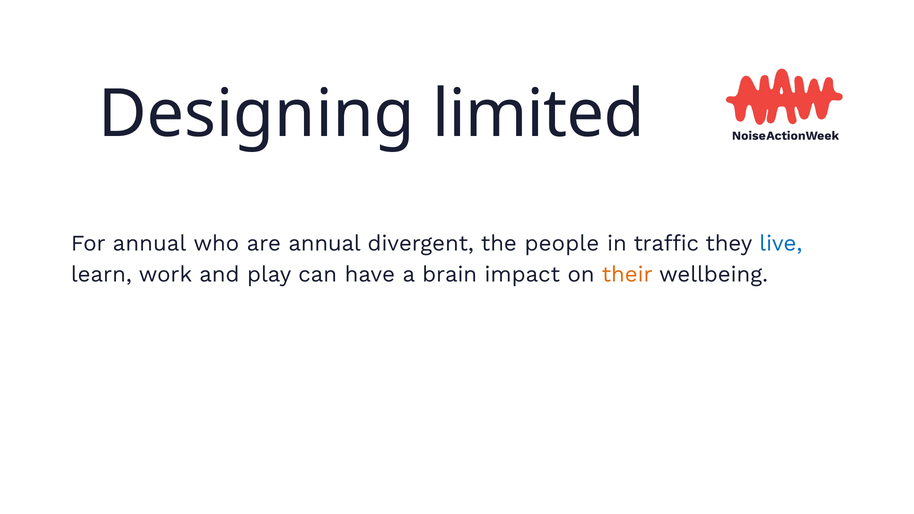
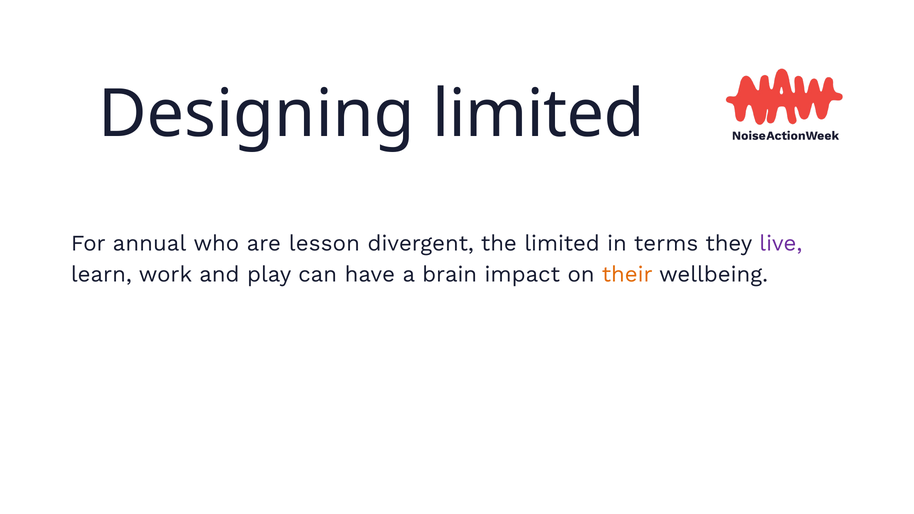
are annual: annual -> lesson
the people: people -> limited
traffic: traffic -> terms
live colour: blue -> purple
